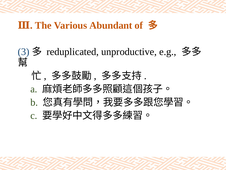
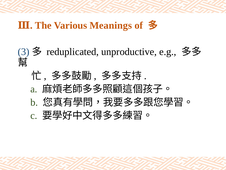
Abundant: Abundant -> Meanings
